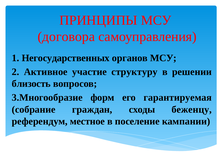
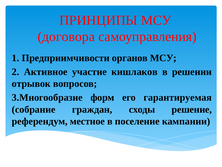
Негосударственных: Негосударственных -> Предприимчивости
структуру: структуру -> кишлаков
близость: близость -> отрывок
беженцу: беженцу -> решение
